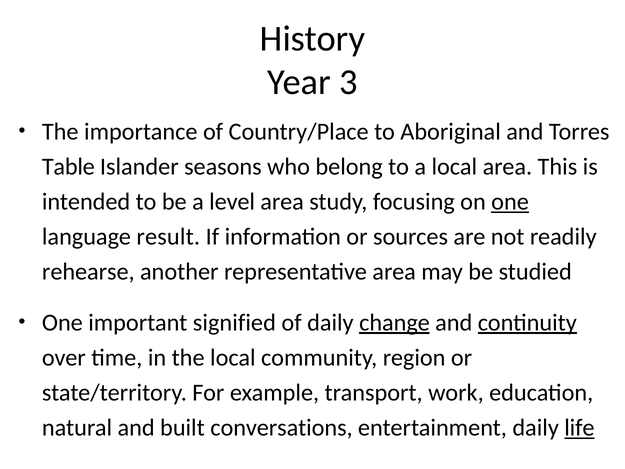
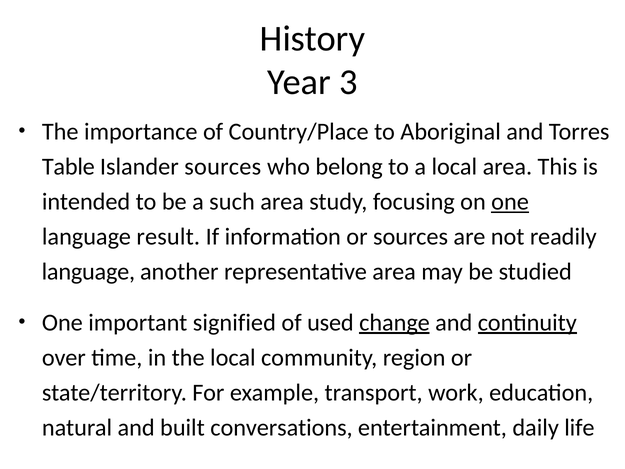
Islander seasons: seasons -> sources
level: level -> such
rehearse at (88, 272): rehearse -> language
of daily: daily -> used
life underline: present -> none
